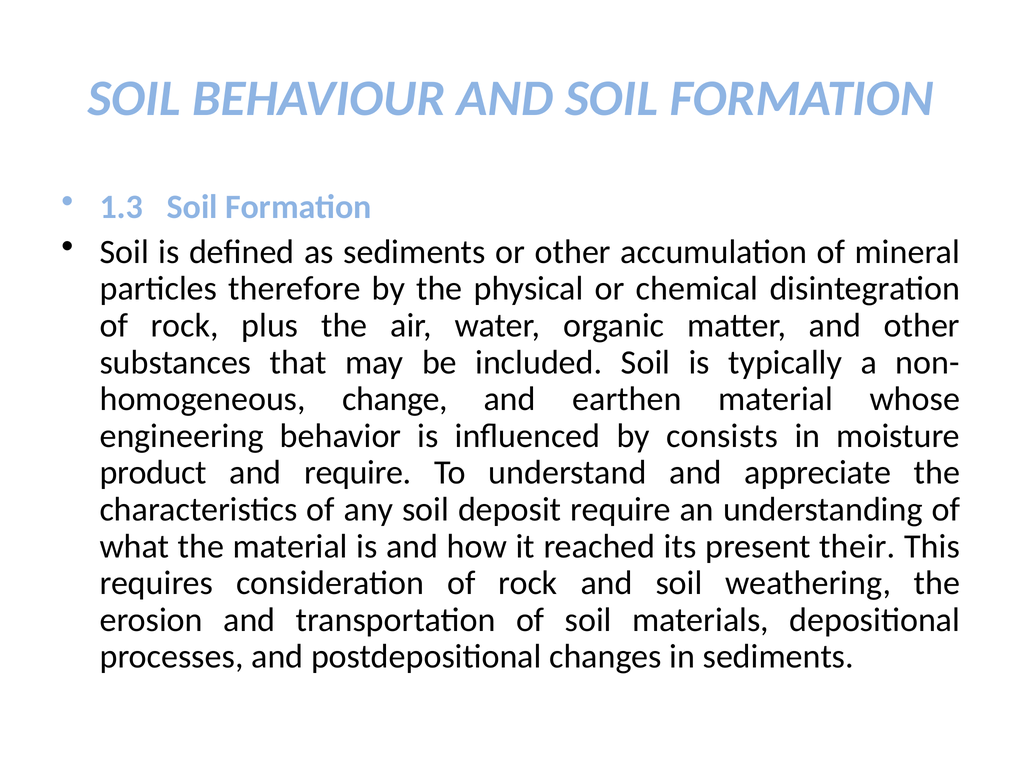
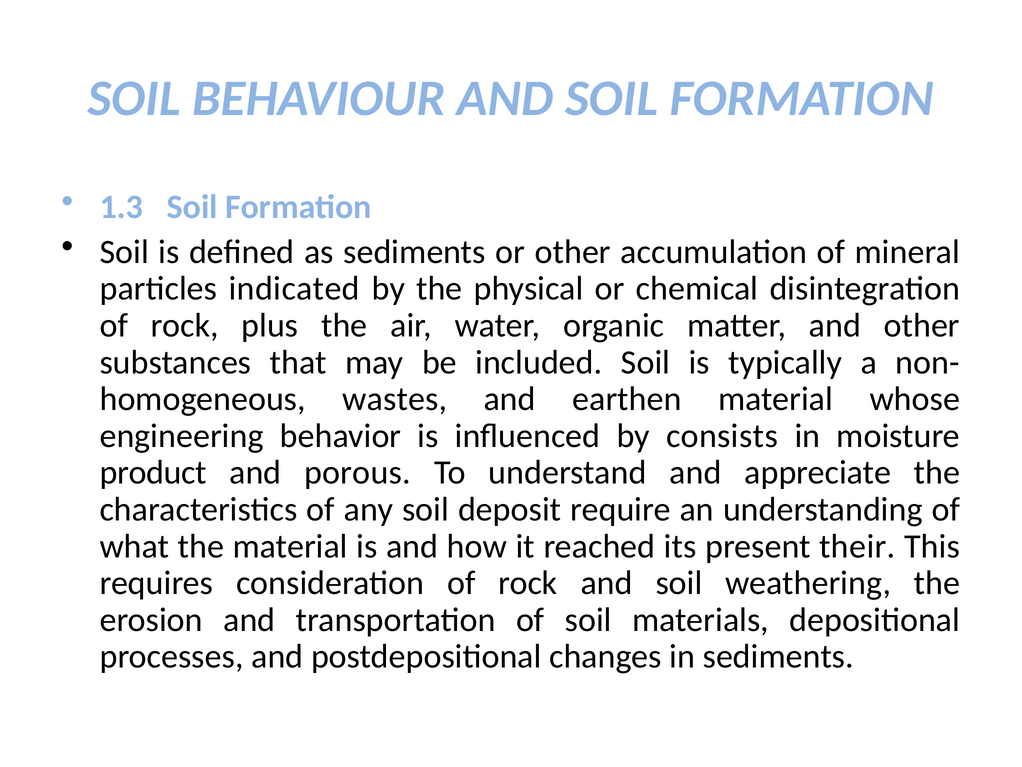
therefore: therefore -> indicated
change: change -> wastes
and require: require -> porous
